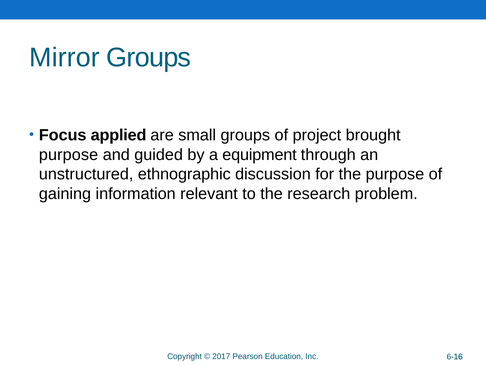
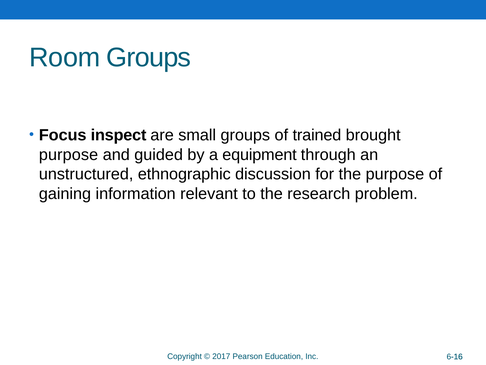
Mirror: Mirror -> Room
applied: applied -> inspect
project: project -> trained
